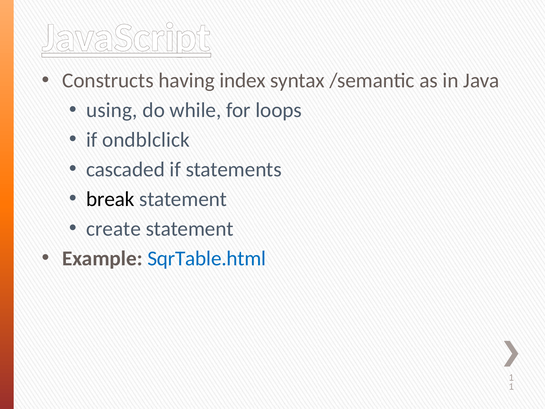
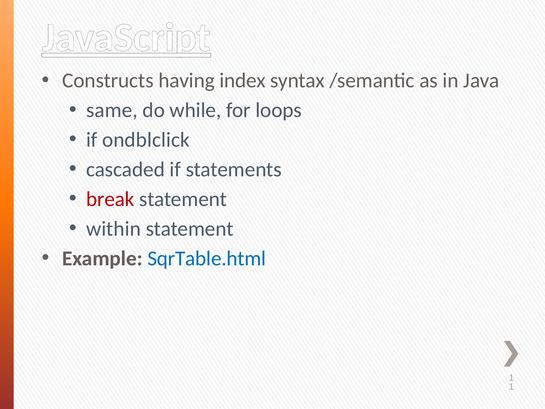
using: using -> same
break colour: black -> red
create: create -> within
